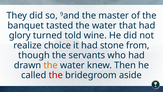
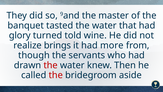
choice: choice -> brings
stone: stone -> more
the at (51, 65) colour: orange -> red
